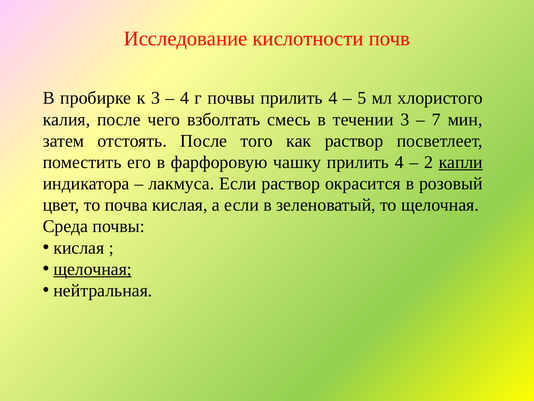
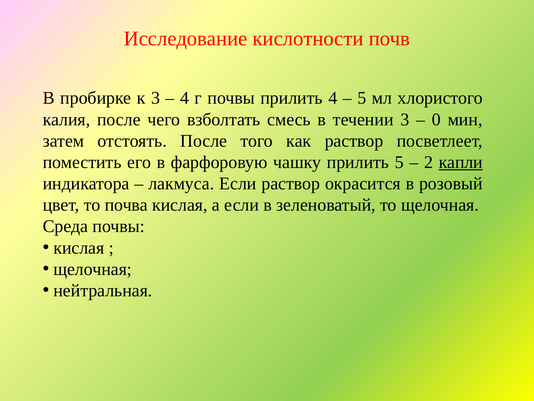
7: 7 -> 0
чашку прилить 4: 4 -> 5
щелочная at (93, 269) underline: present -> none
